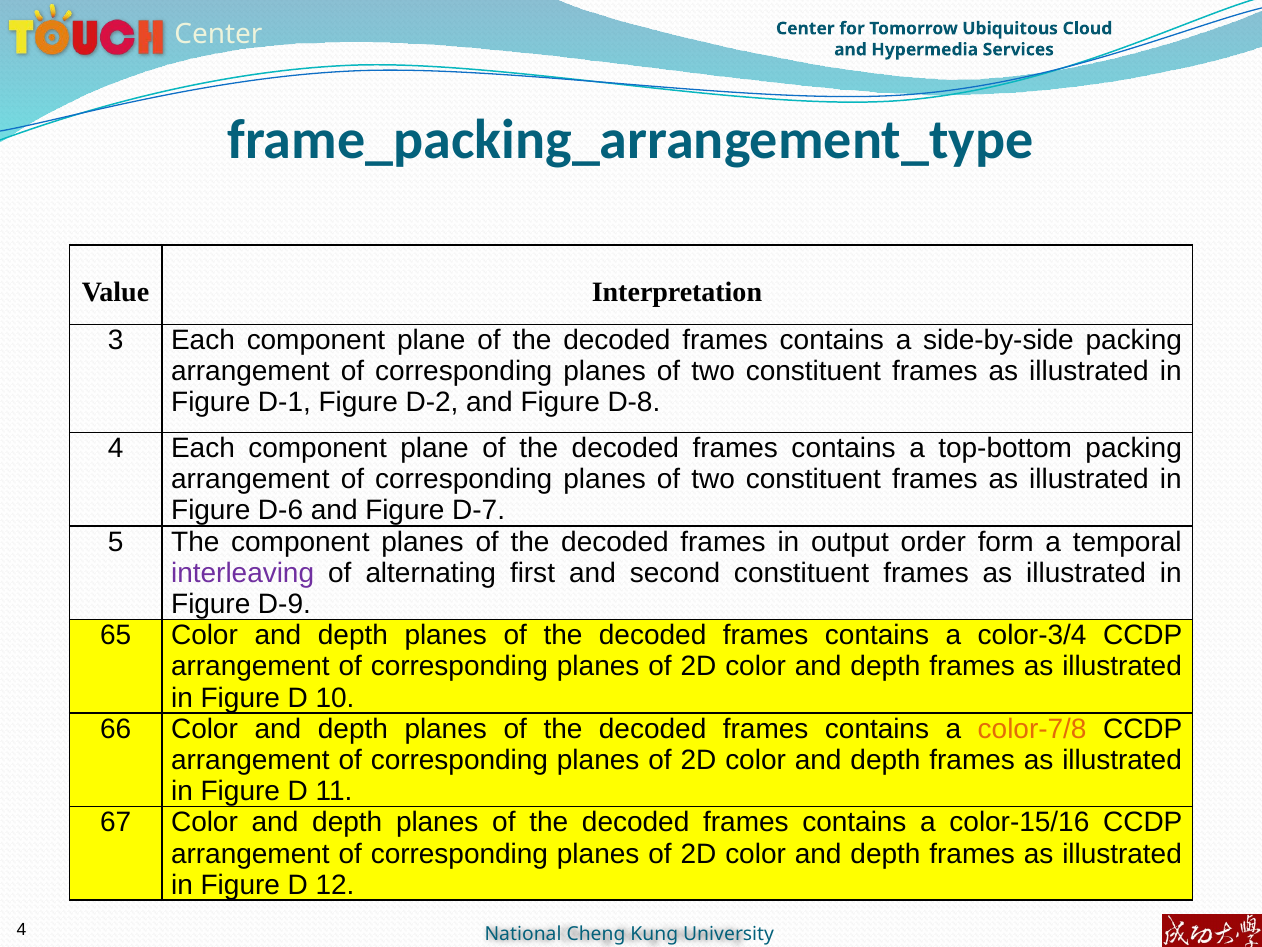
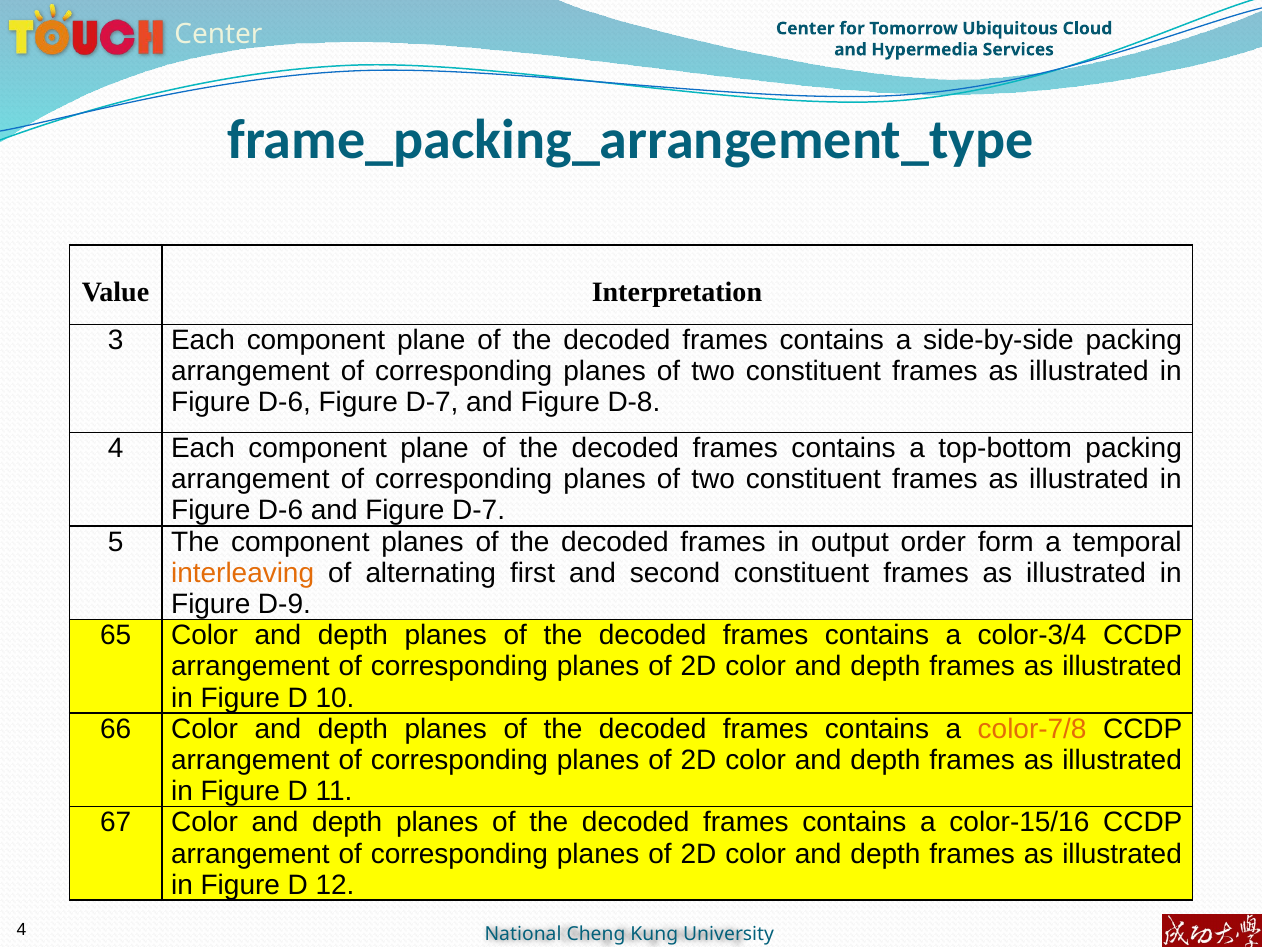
D‑1 at (284, 402): D‑1 -> D‑6
D‑2 at (432, 402): D‑2 -> D‑7
interleaving colour: purple -> orange
